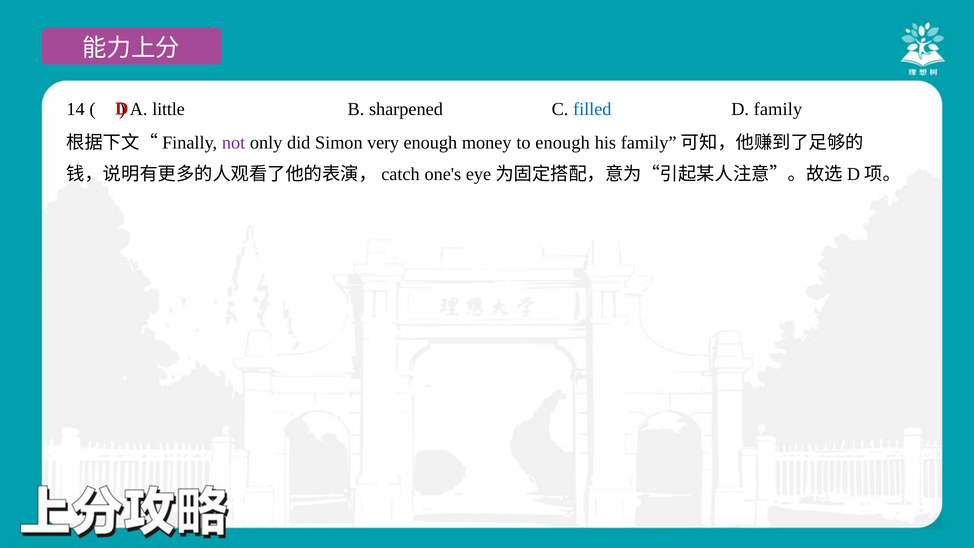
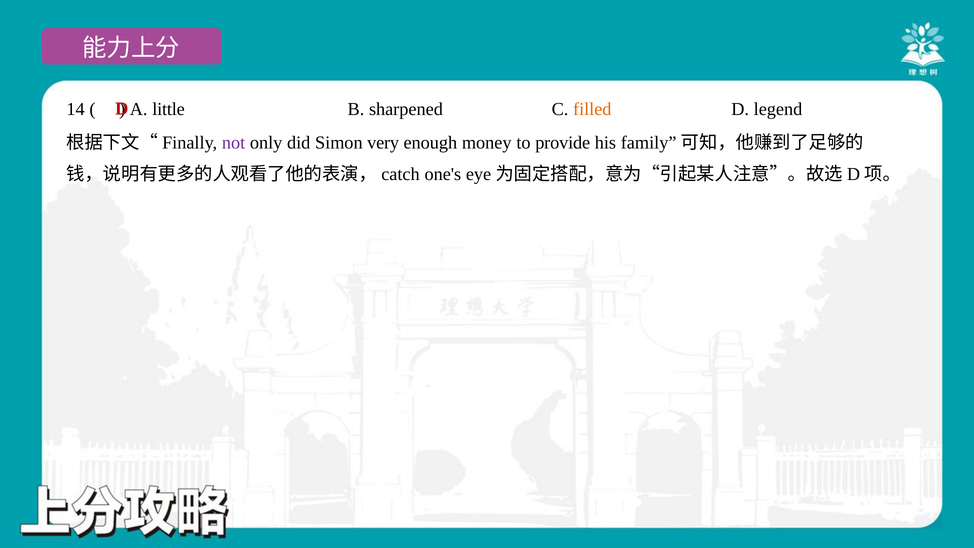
filled colour: blue -> orange
family: family -> legend
to enough: enough -> provide
